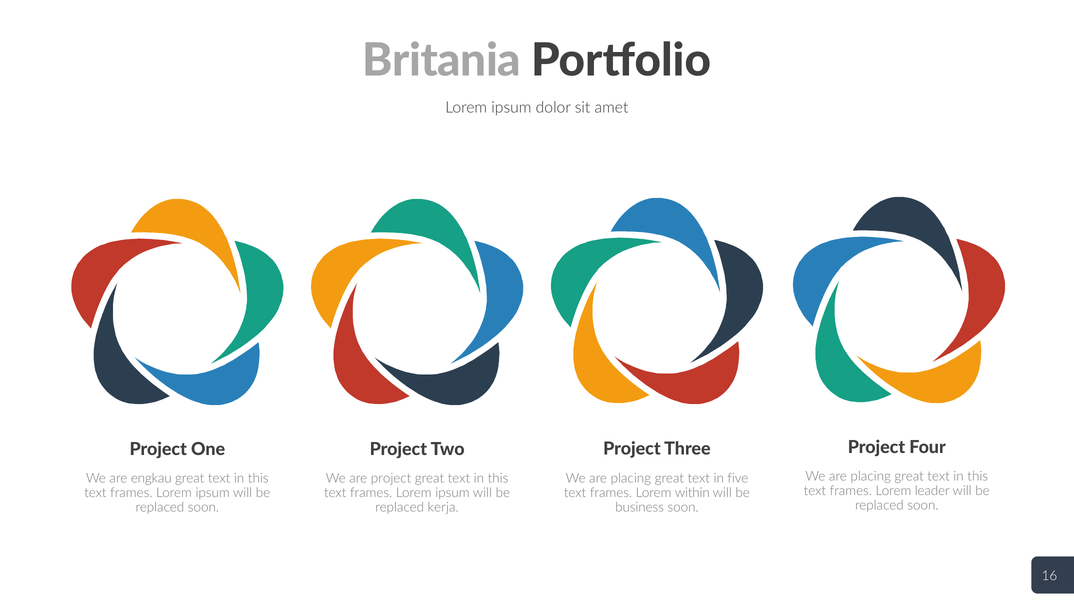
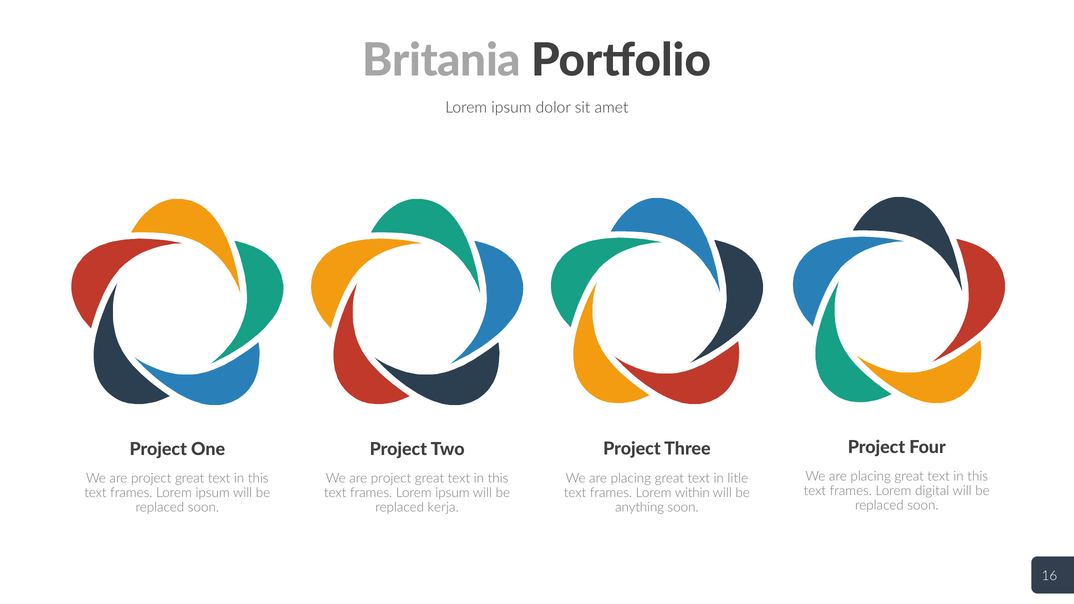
five: five -> litle
engkau at (151, 479): engkau -> project
leader: leader -> digital
business: business -> anything
